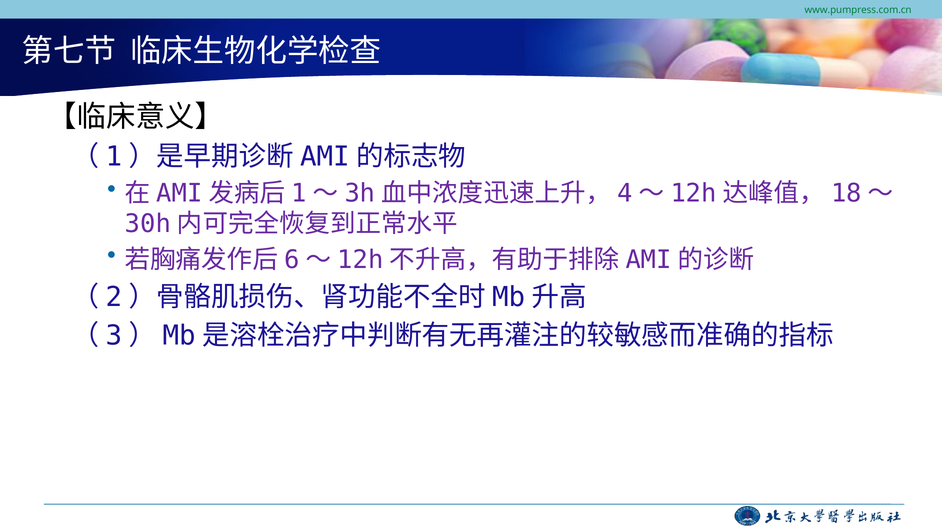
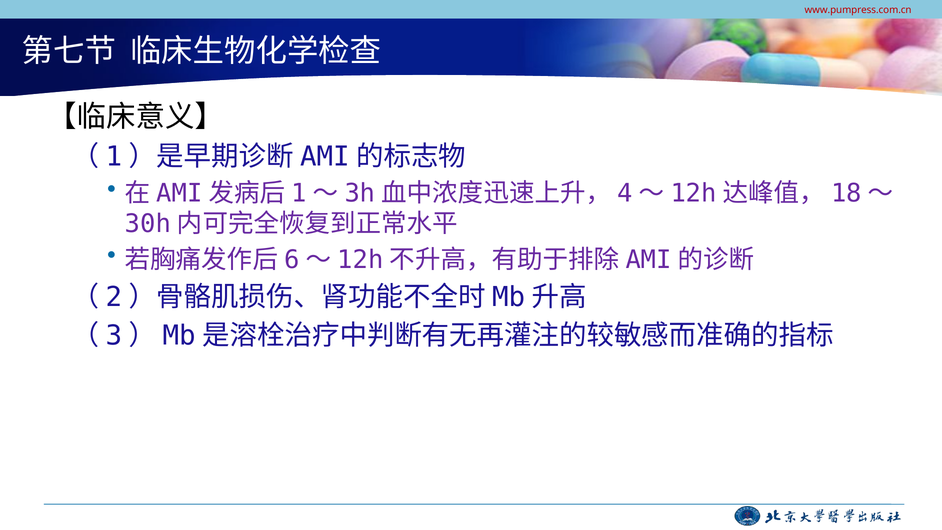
www.pumpress.com.cn colour: green -> red
